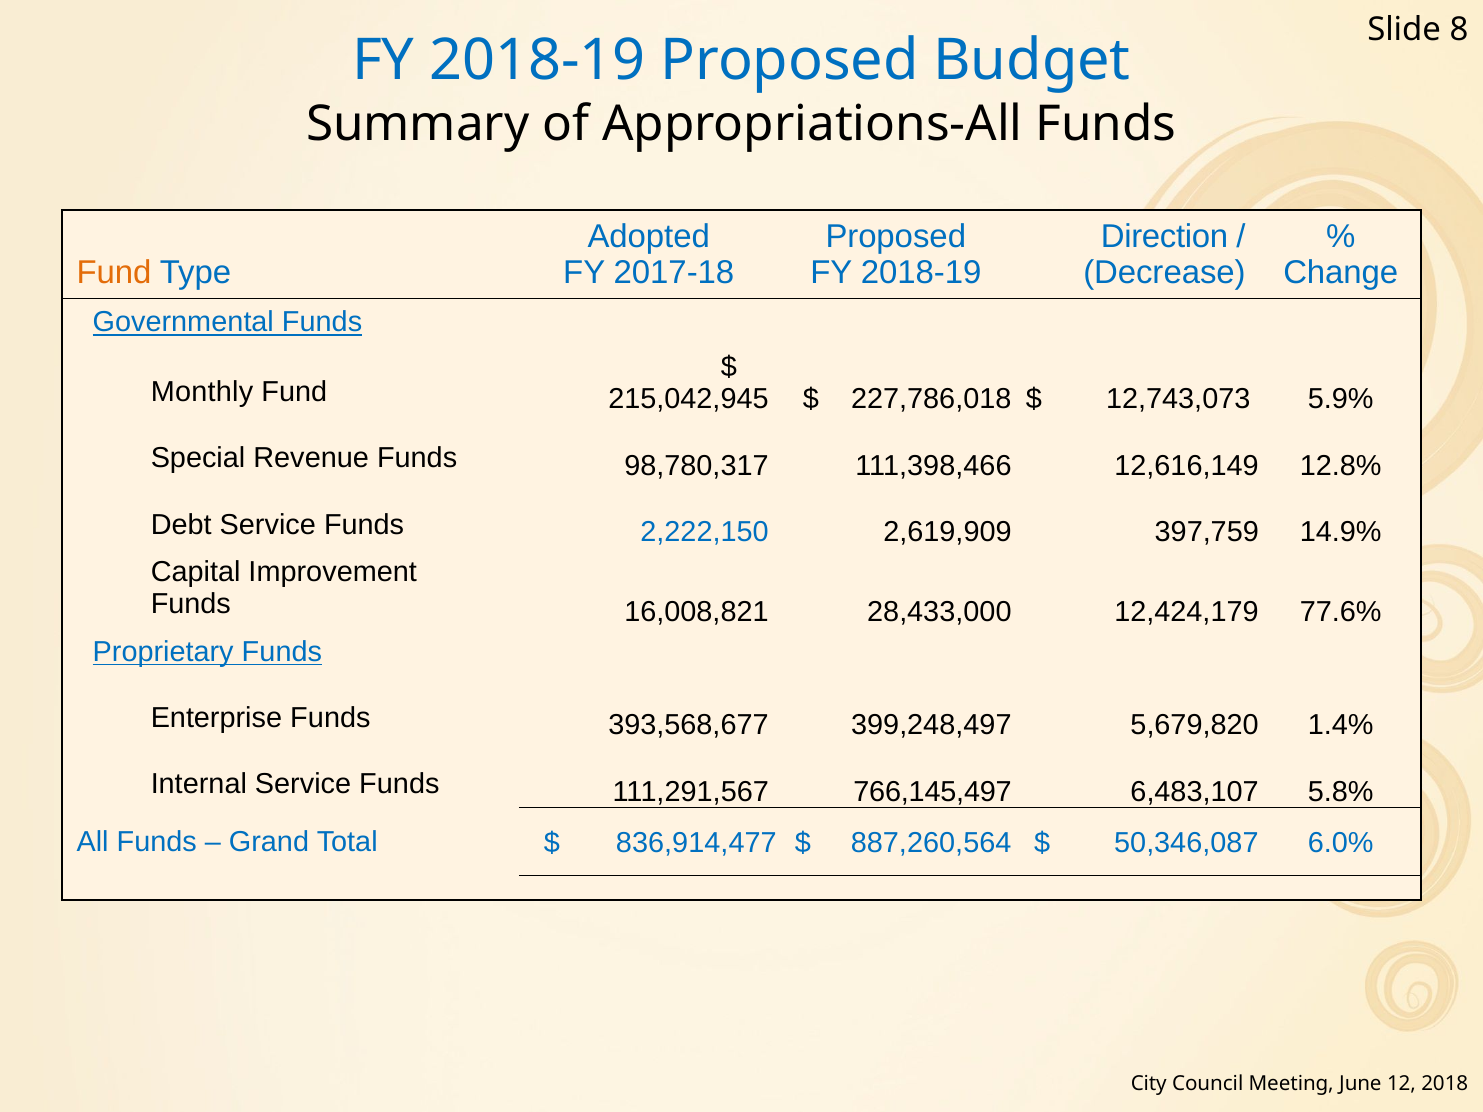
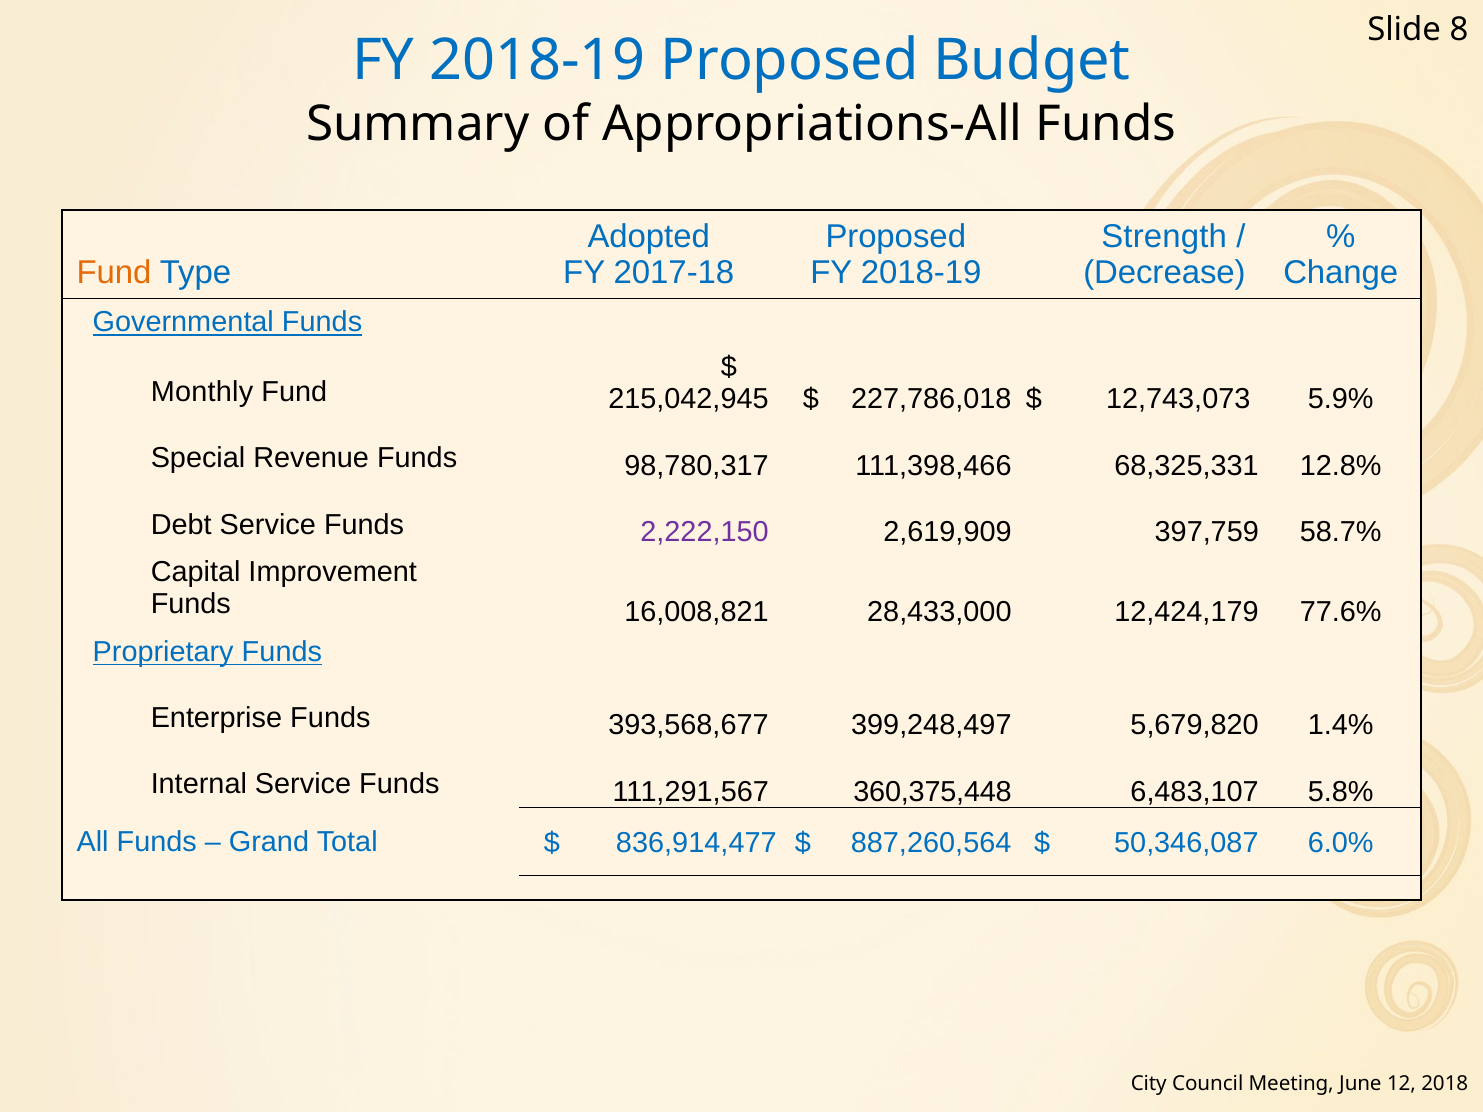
Direction: Direction -> Strength
12,616,149: 12,616,149 -> 68,325,331
2,222,150 colour: blue -> purple
14.9%: 14.9% -> 58.7%
766,145,497: 766,145,497 -> 360,375,448
